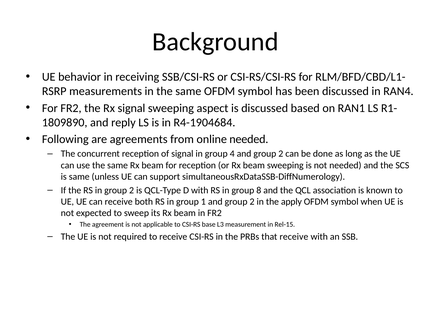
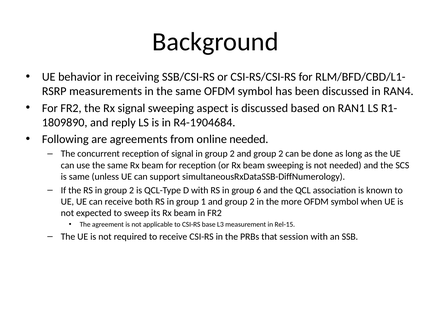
signal in group 4: 4 -> 2
8: 8 -> 6
apply: apply -> more
that receive: receive -> session
